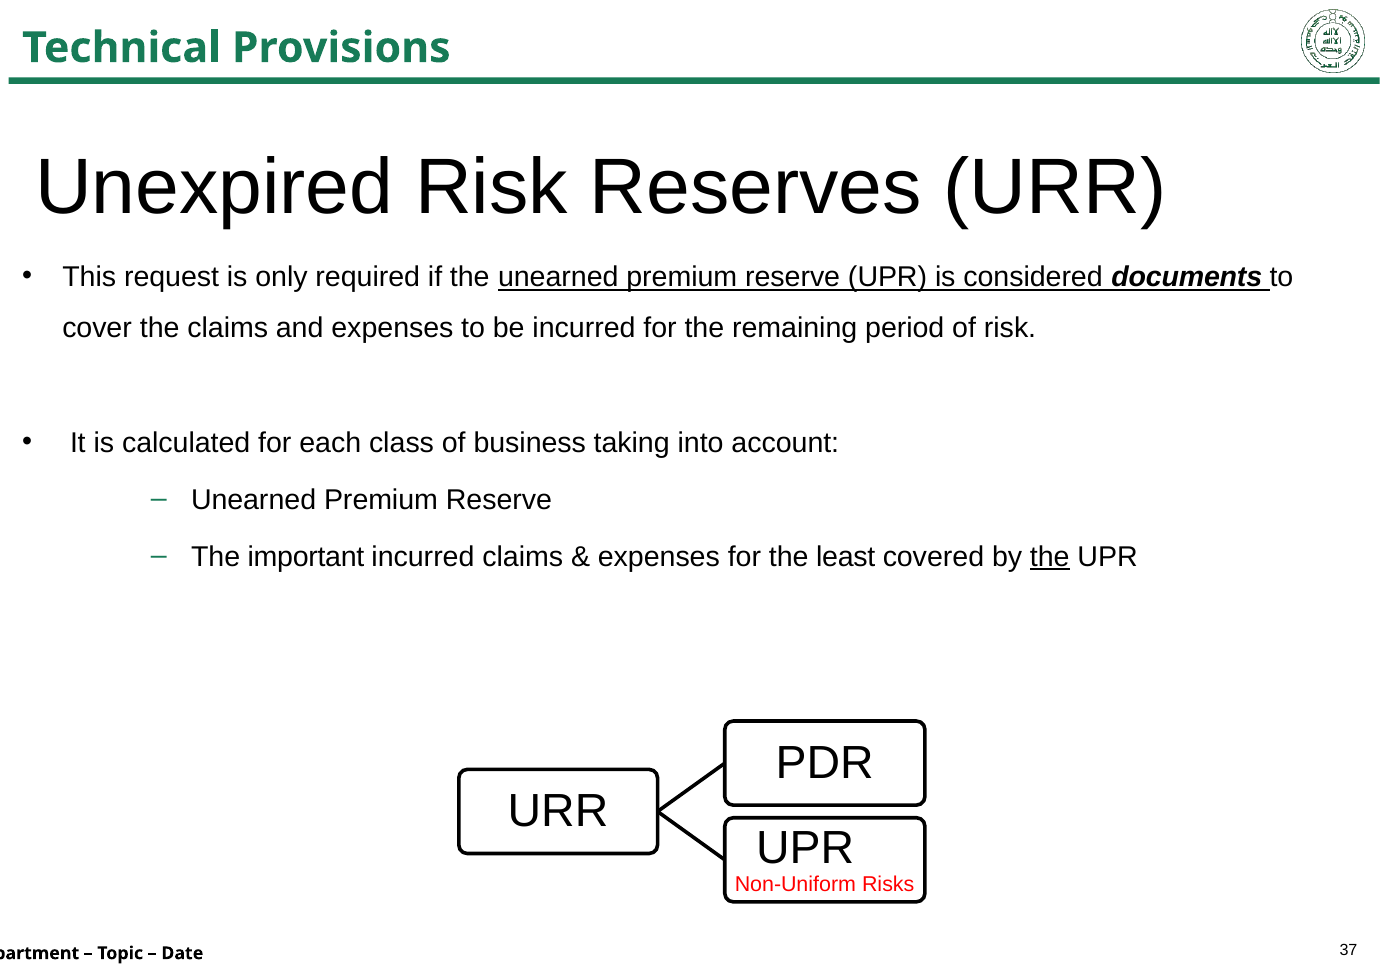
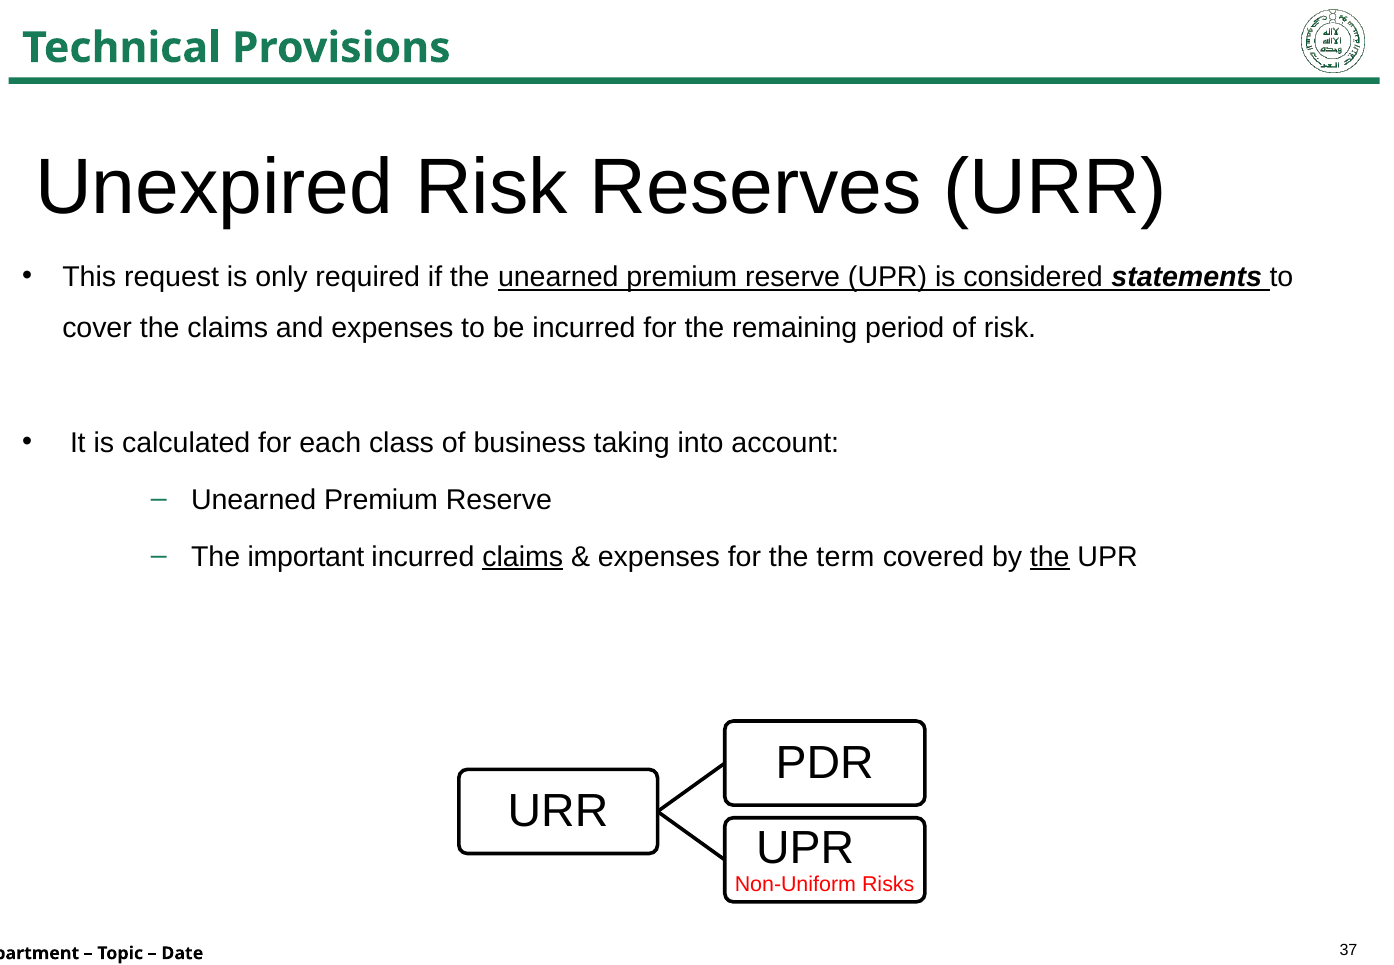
documents: documents -> statements
claims at (523, 557) underline: none -> present
least: least -> term
